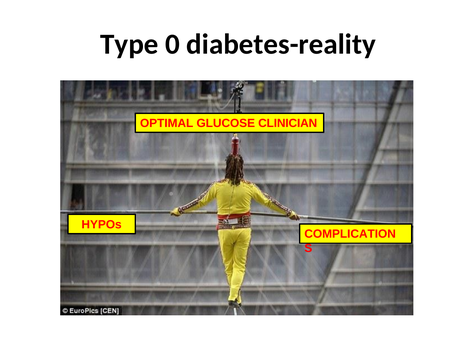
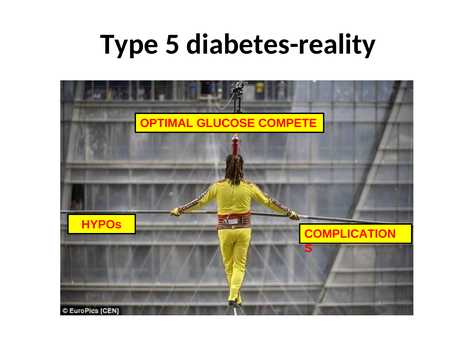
0: 0 -> 5
CLINICIAN: CLINICIAN -> COMPETE
